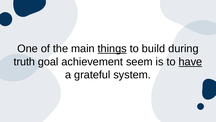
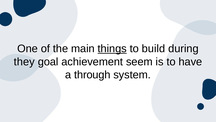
truth: truth -> they
have underline: present -> none
grateful: grateful -> through
